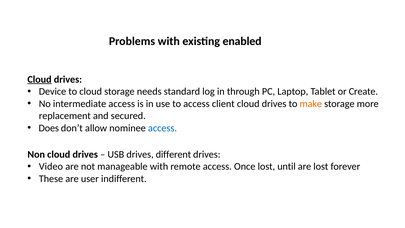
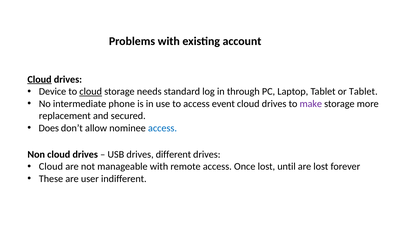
enabled: enabled -> account
cloud at (91, 92) underline: none -> present
or Create: Create -> Tablet
intermediate access: access -> phone
client: client -> event
make colour: orange -> purple
Video at (51, 166): Video -> Cloud
